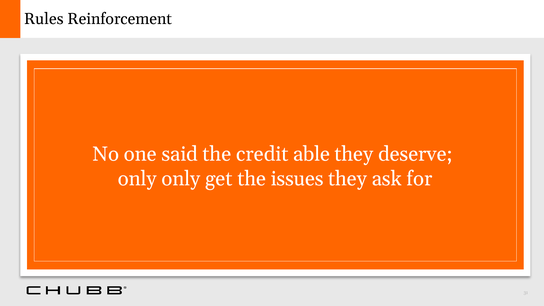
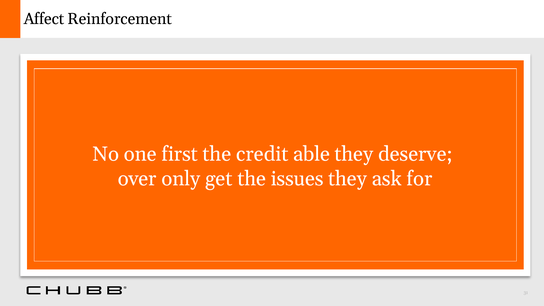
Rules: Rules -> Affect
said: said -> first
only at (137, 179): only -> over
